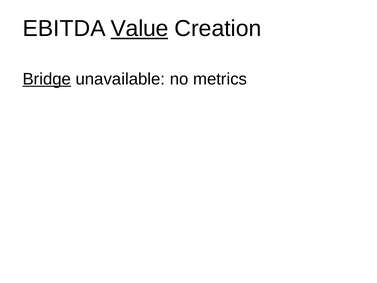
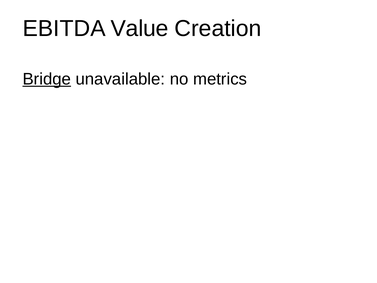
Value underline: present -> none
